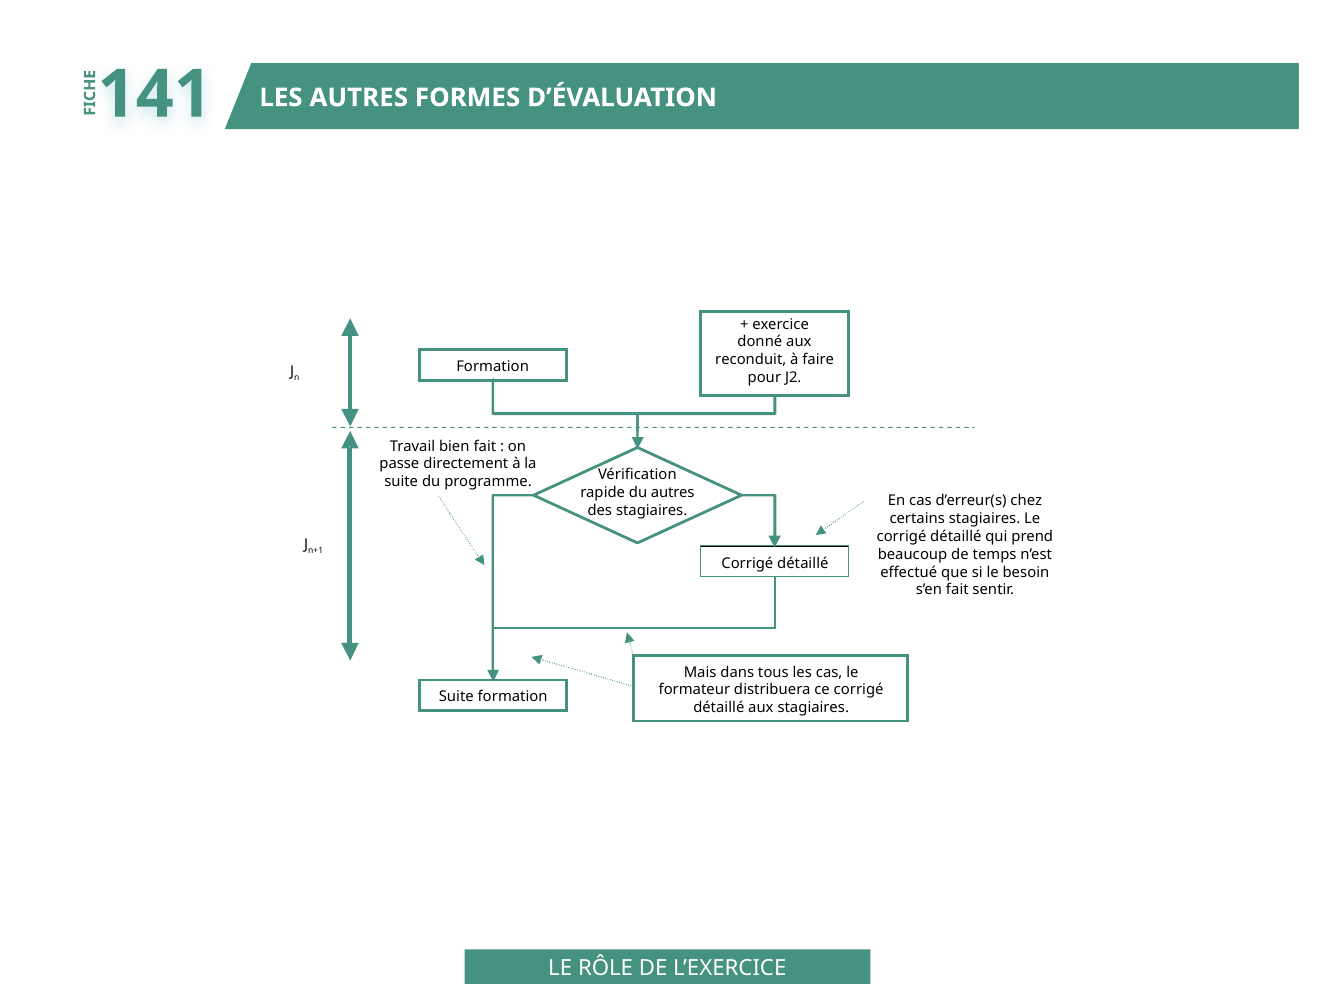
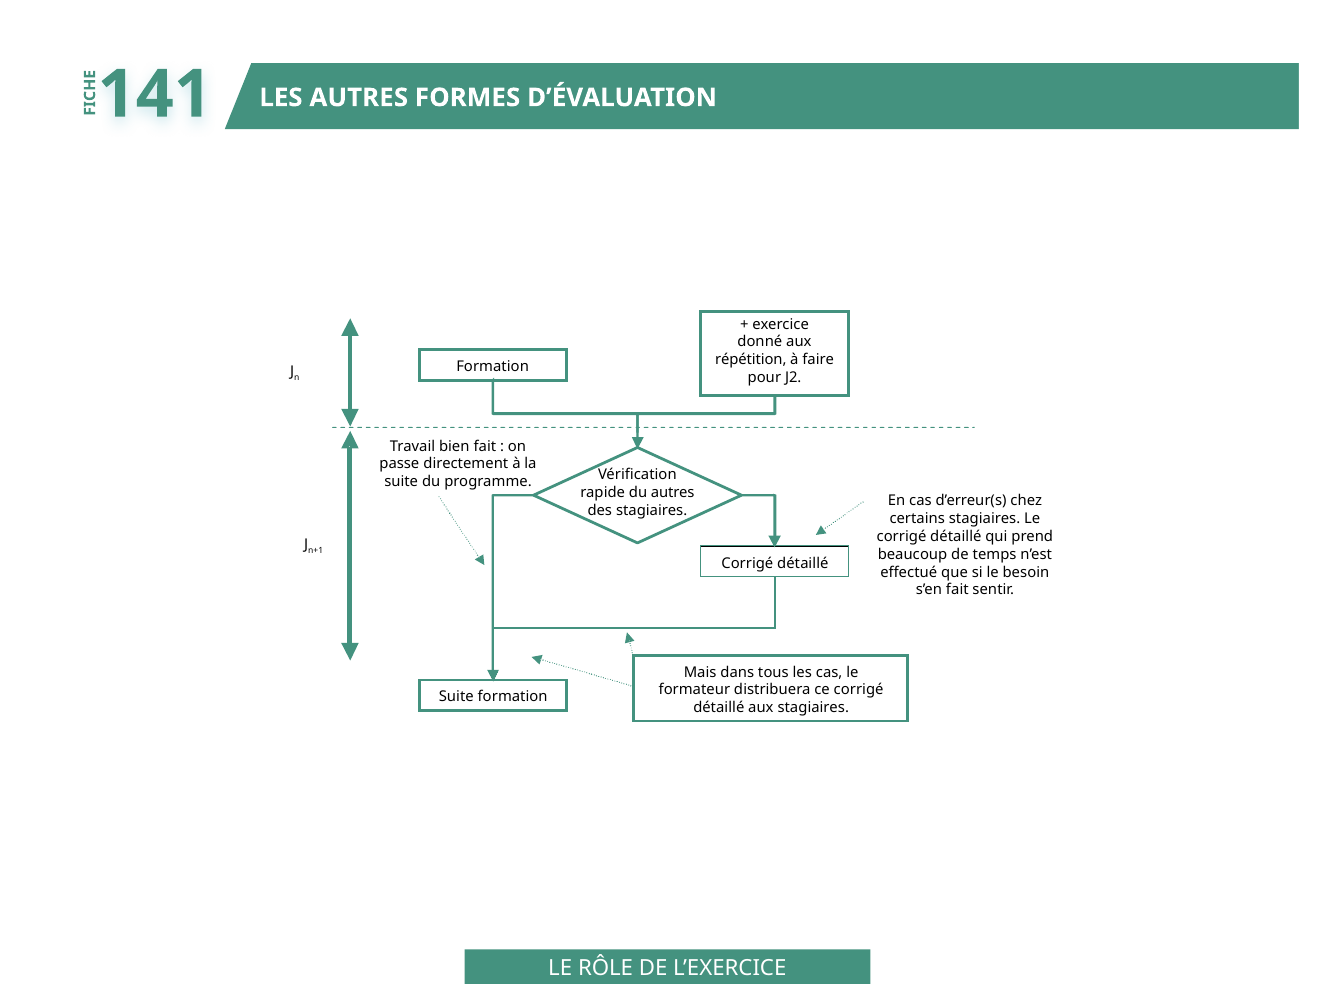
reconduit: reconduit -> répétition
